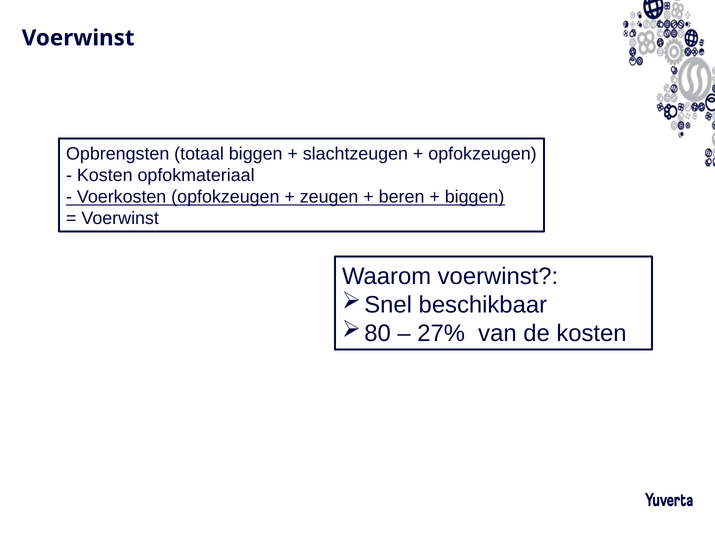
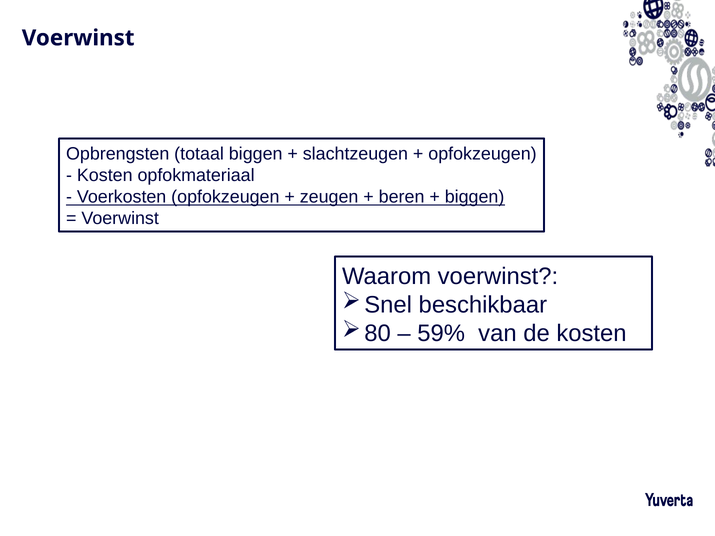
27%: 27% -> 59%
